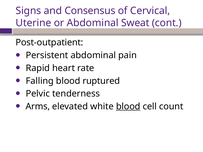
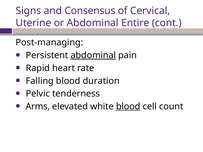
Sweat: Sweat -> Entire
Post-outpatient: Post-outpatient -> Post-managing
abdominal at (93, 55) underline: none -> present
ruptured: ruptured -> duration
